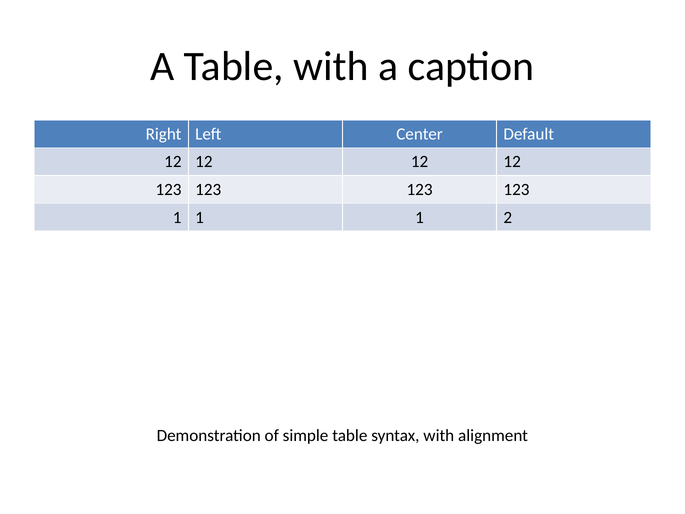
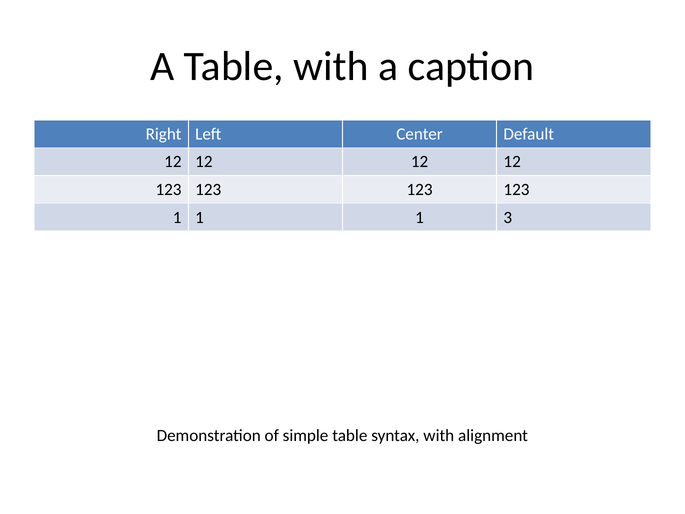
2: 2 -> 3
